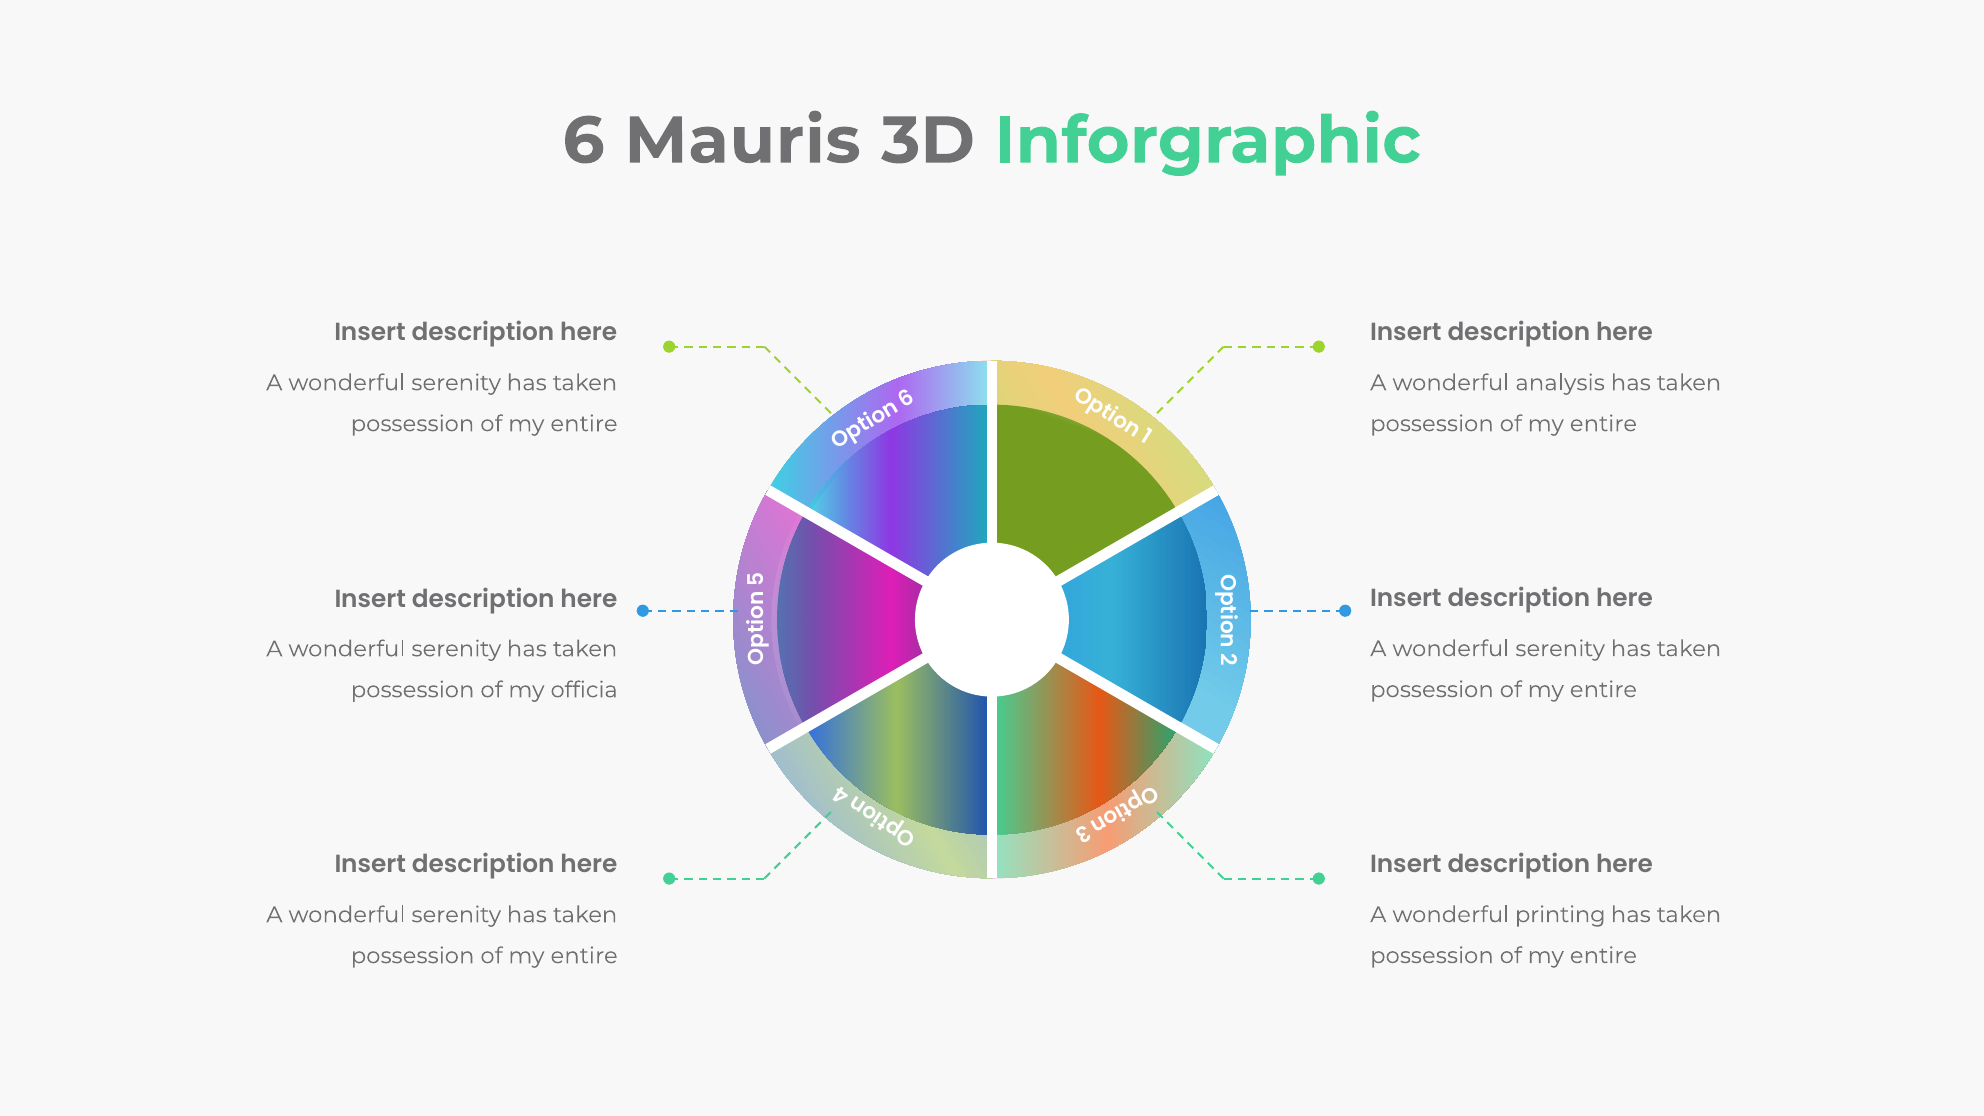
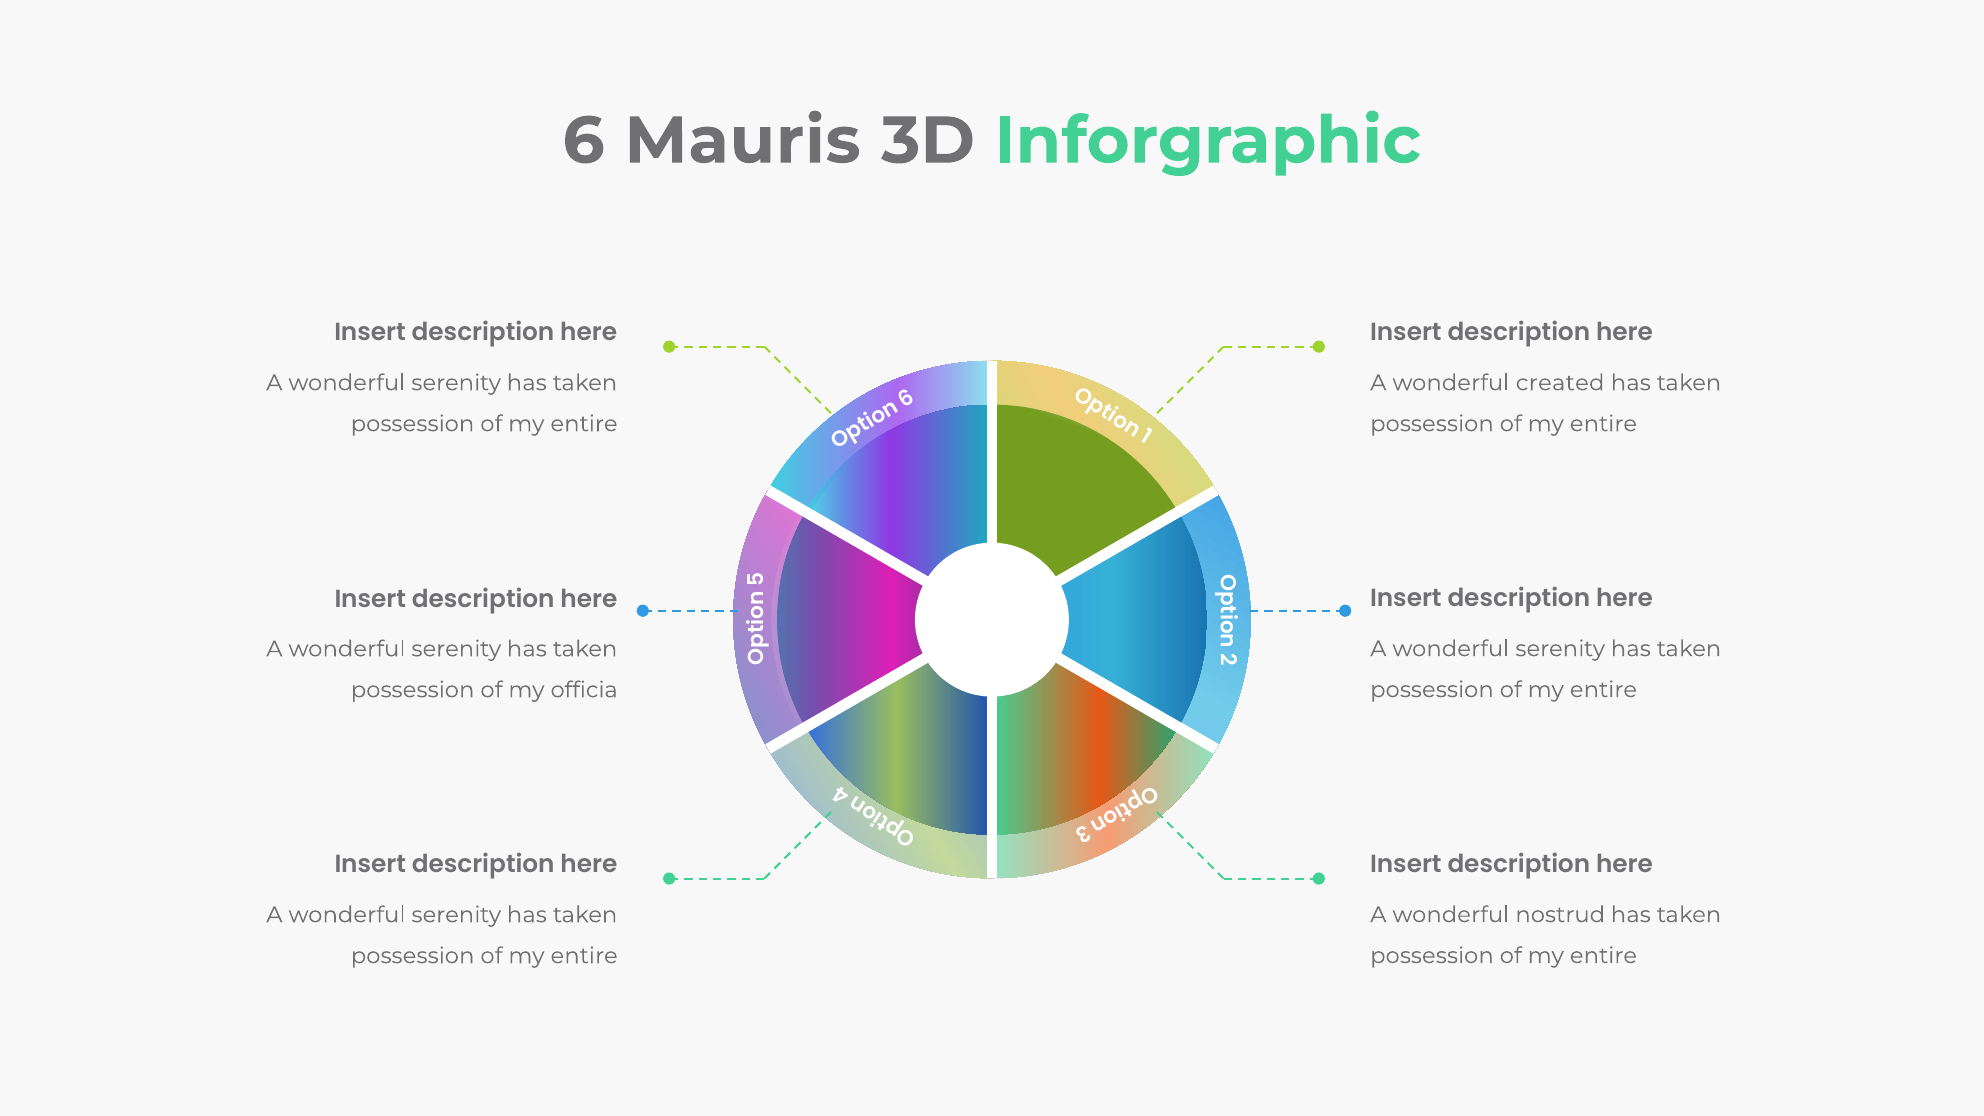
analysis: analysis -> created
printing: printing -> nostrud
